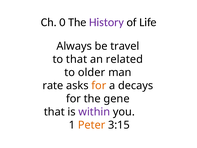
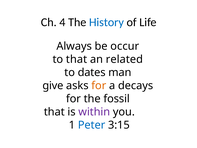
0: 0 -> 4
History colour: purple -> blue
travel: travel -> occur
older: older -> dates
rate: rate -> give
gene: gene -> fossil
Peter colour: orange -> blue
